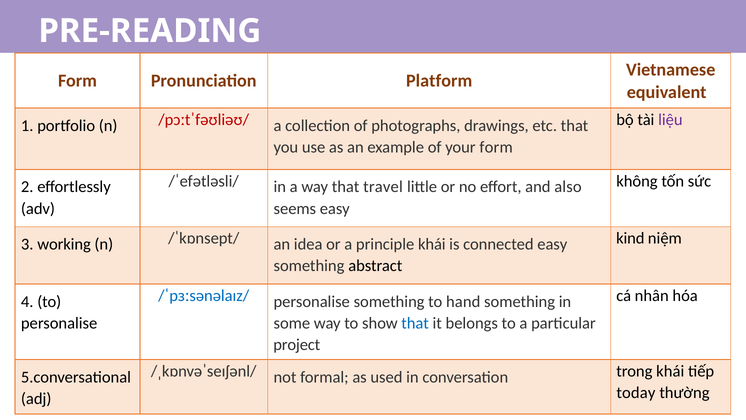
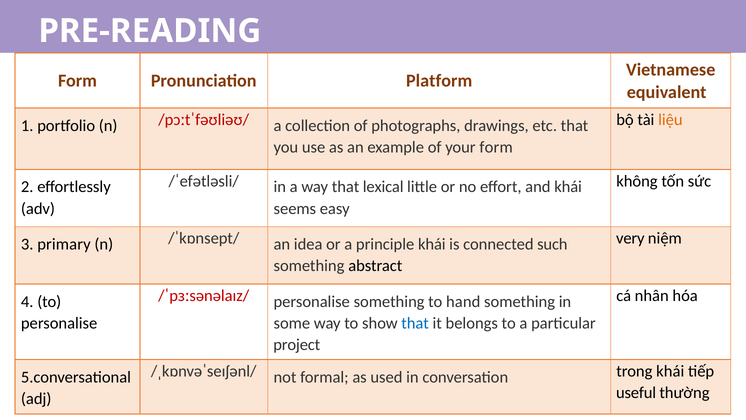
liệu colour: purple -> orange
travel: travel -> lexical
and also: also -> khái
kind: kind -> very
working: working -> primary
connected easy: easy -> such
/ˈpɜːsənəlaɪz/ colour: blue -> red
today: today -> useful
